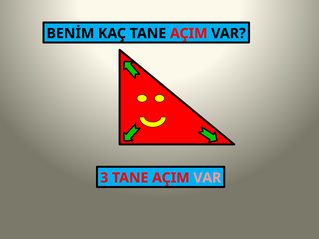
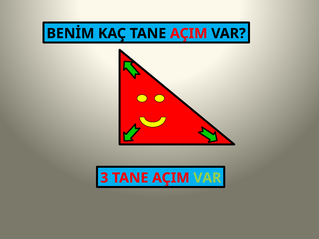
VAR at (207, 178) colour: pink -> light green
